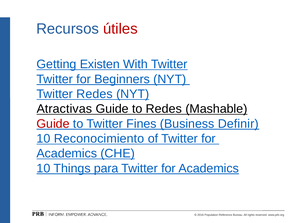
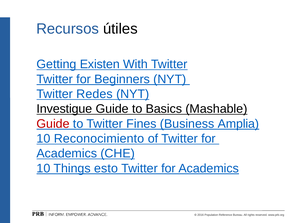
útiles colour: red -> black
Atractivas: Atractivas -> Investigue
to Redes: Redes -> Basics
Definir: Definir -> Amplia
para: para -> esto
